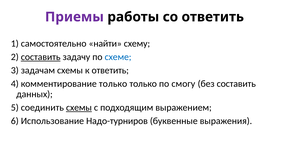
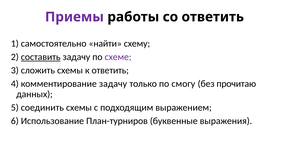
схеме colour: blue -> purple
задачам: задачам -> сложить
комментирование только: только -> задачу
без составить: составить -> прочитаю
схемы at (79, 108) underline: present -> none
Надо-турниров: Надо-турниров -> План-турниров
